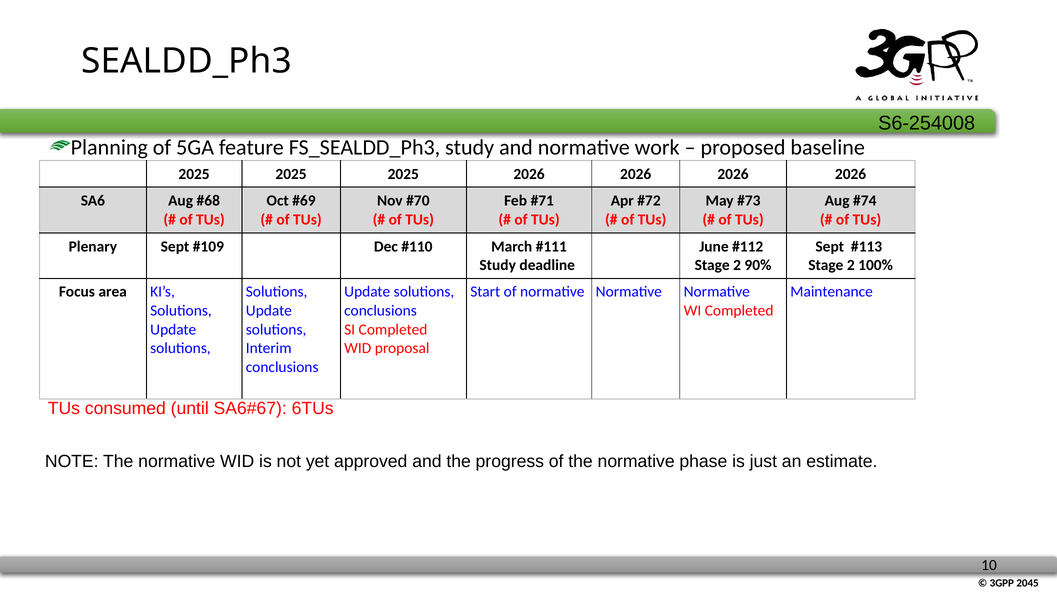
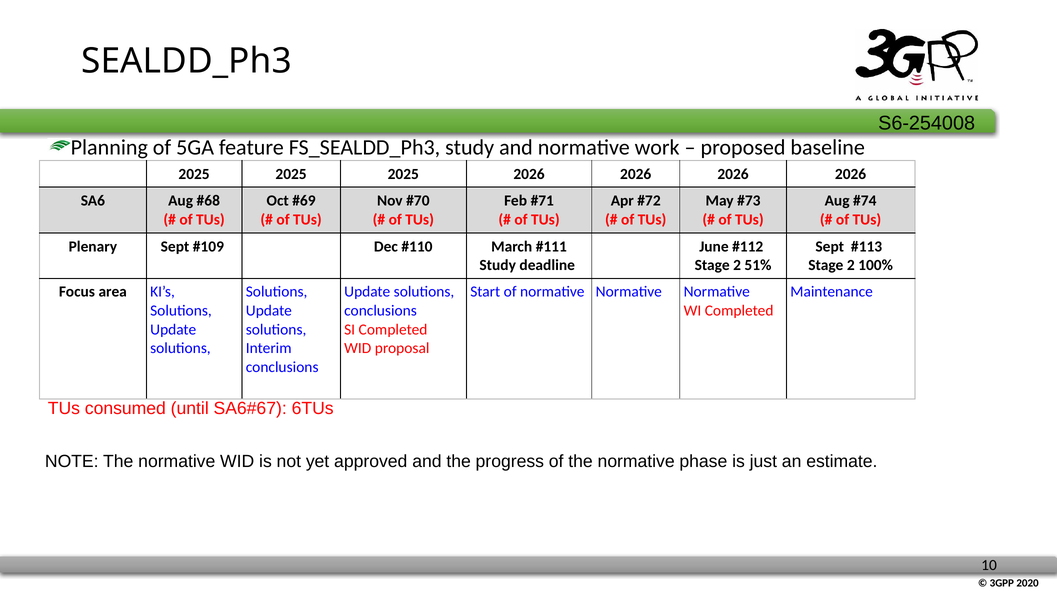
90%: 90% -> 51%
2045: 2045 -> 2020
